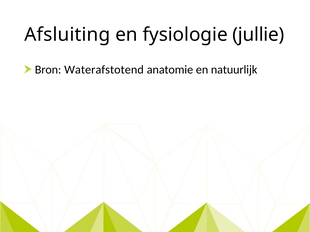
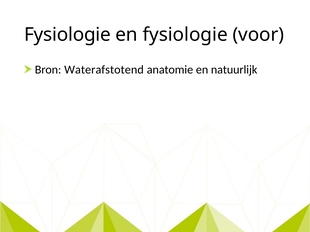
Afsluiting at (67, 35): Afsluiting -> Fysiologie
jullie: jullie -> voor
